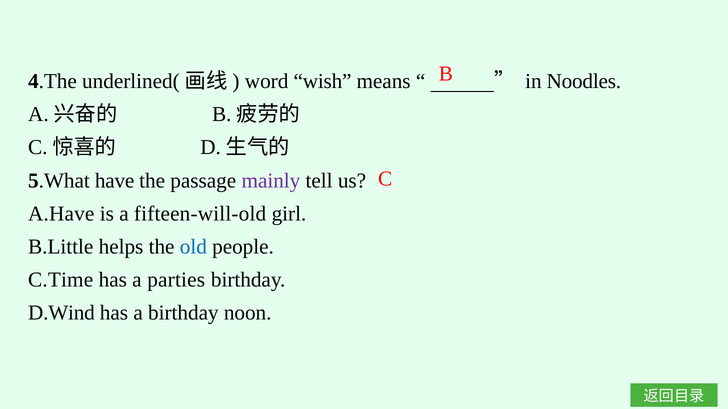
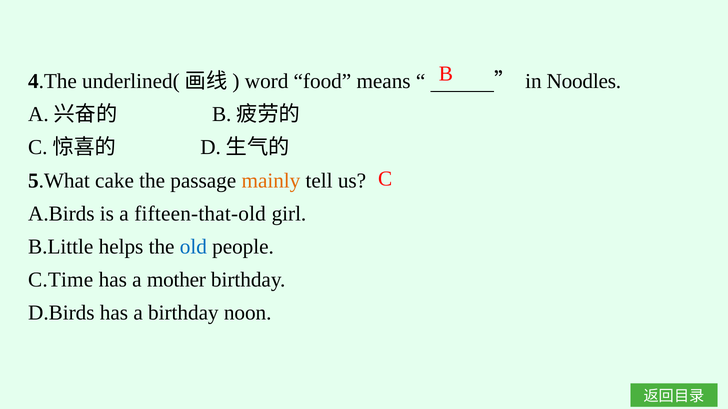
wish: wish -> food
have: have -> cake
mainly colour: purple -> orange
A.Have: A.Have -> A.Birds
fifteen-will-old: fifteen-will-old -> fifteen-that-old
parties: parties -> mother
D.Wind: D.Wind -> D.Birds
